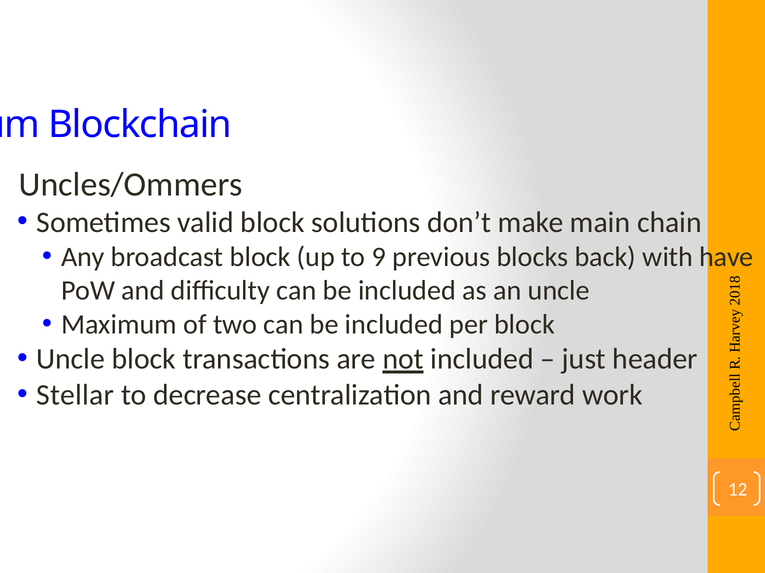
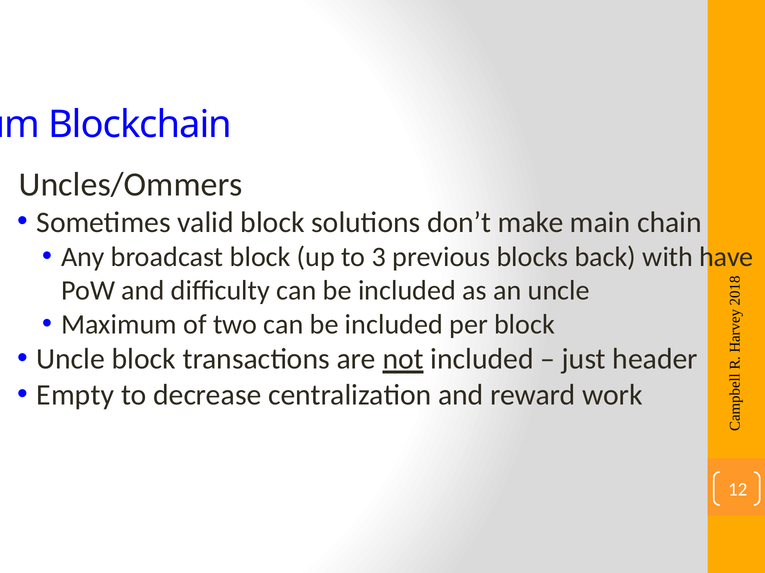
9: 9 -> 3
Stellar: Stellar -> Empty
